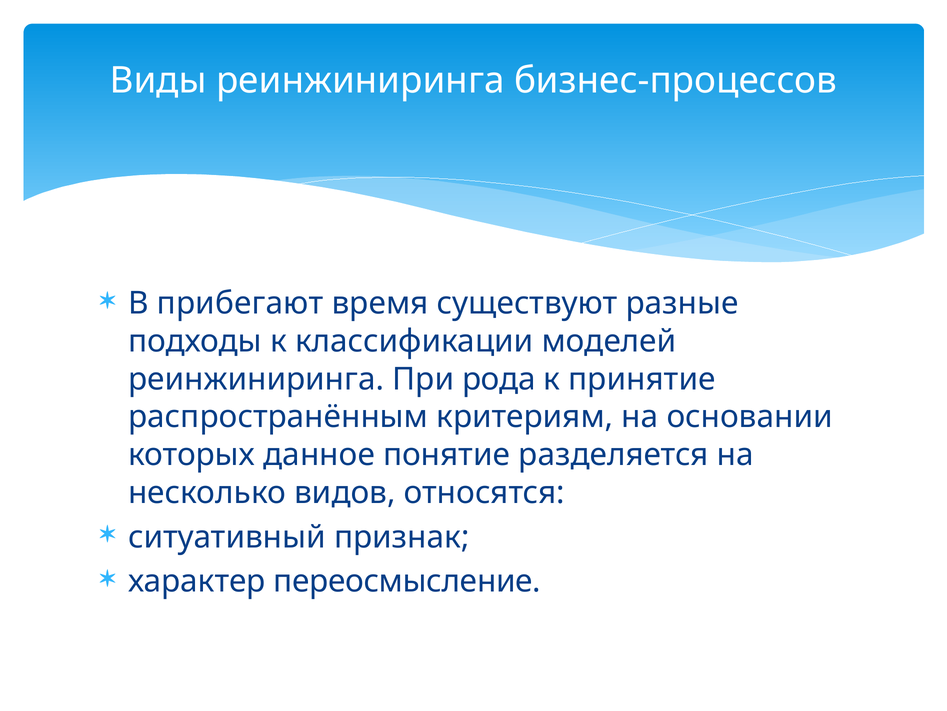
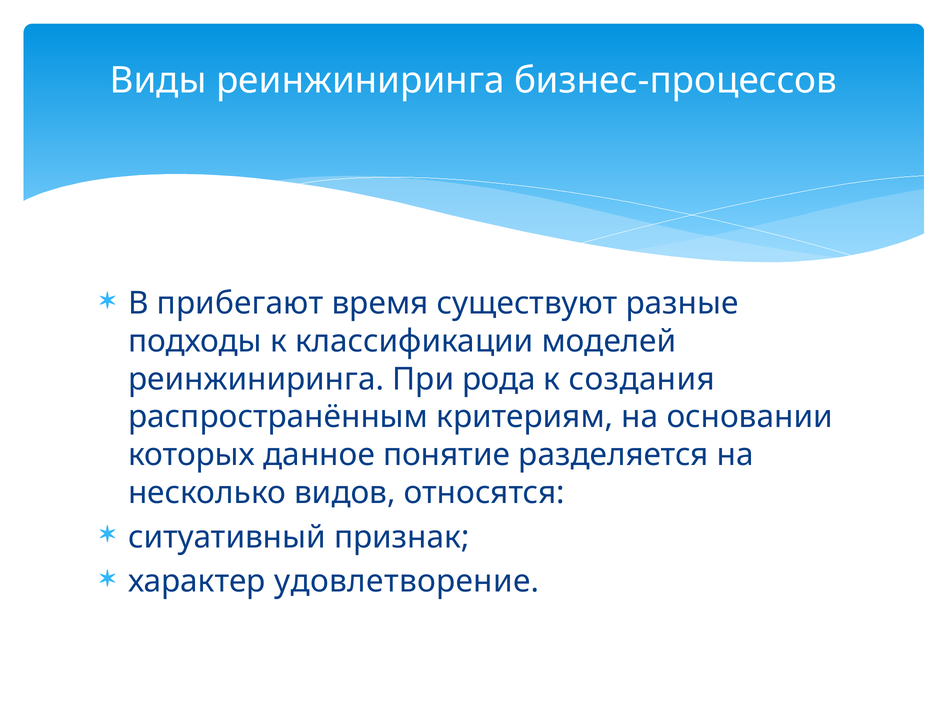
принятие: принятие -> создания
переосмысление: переосмысление -> удовлетворение
